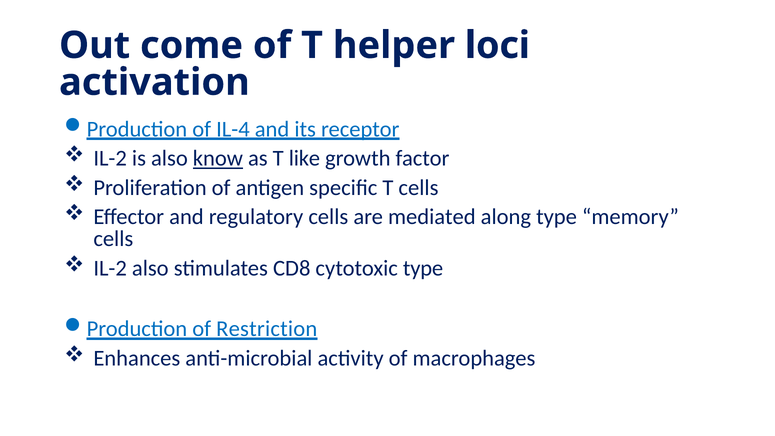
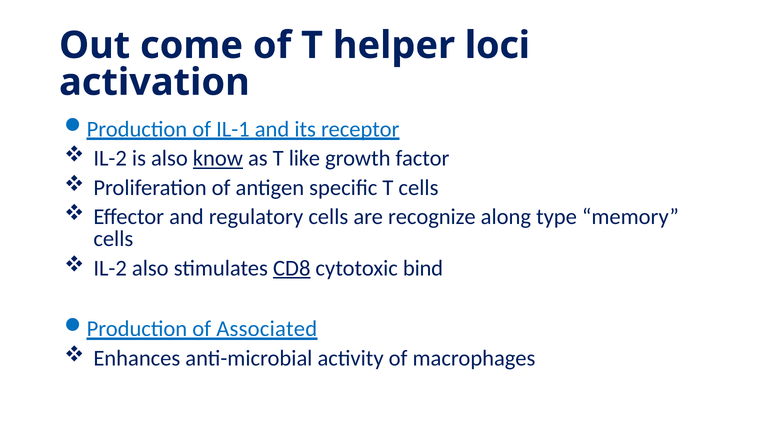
IL-4: IL-4 -> IL-1
mediated: mediated -> recognize
CD8 underline: none -> present
cytotoxic type: type -> bind
Restriction: Restriction -> Associated
